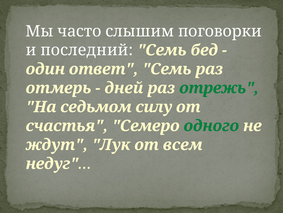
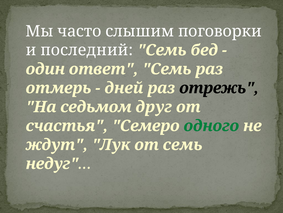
отрежь colour: green -> black
силу: силу -> друг
от всем: всем -> семь
